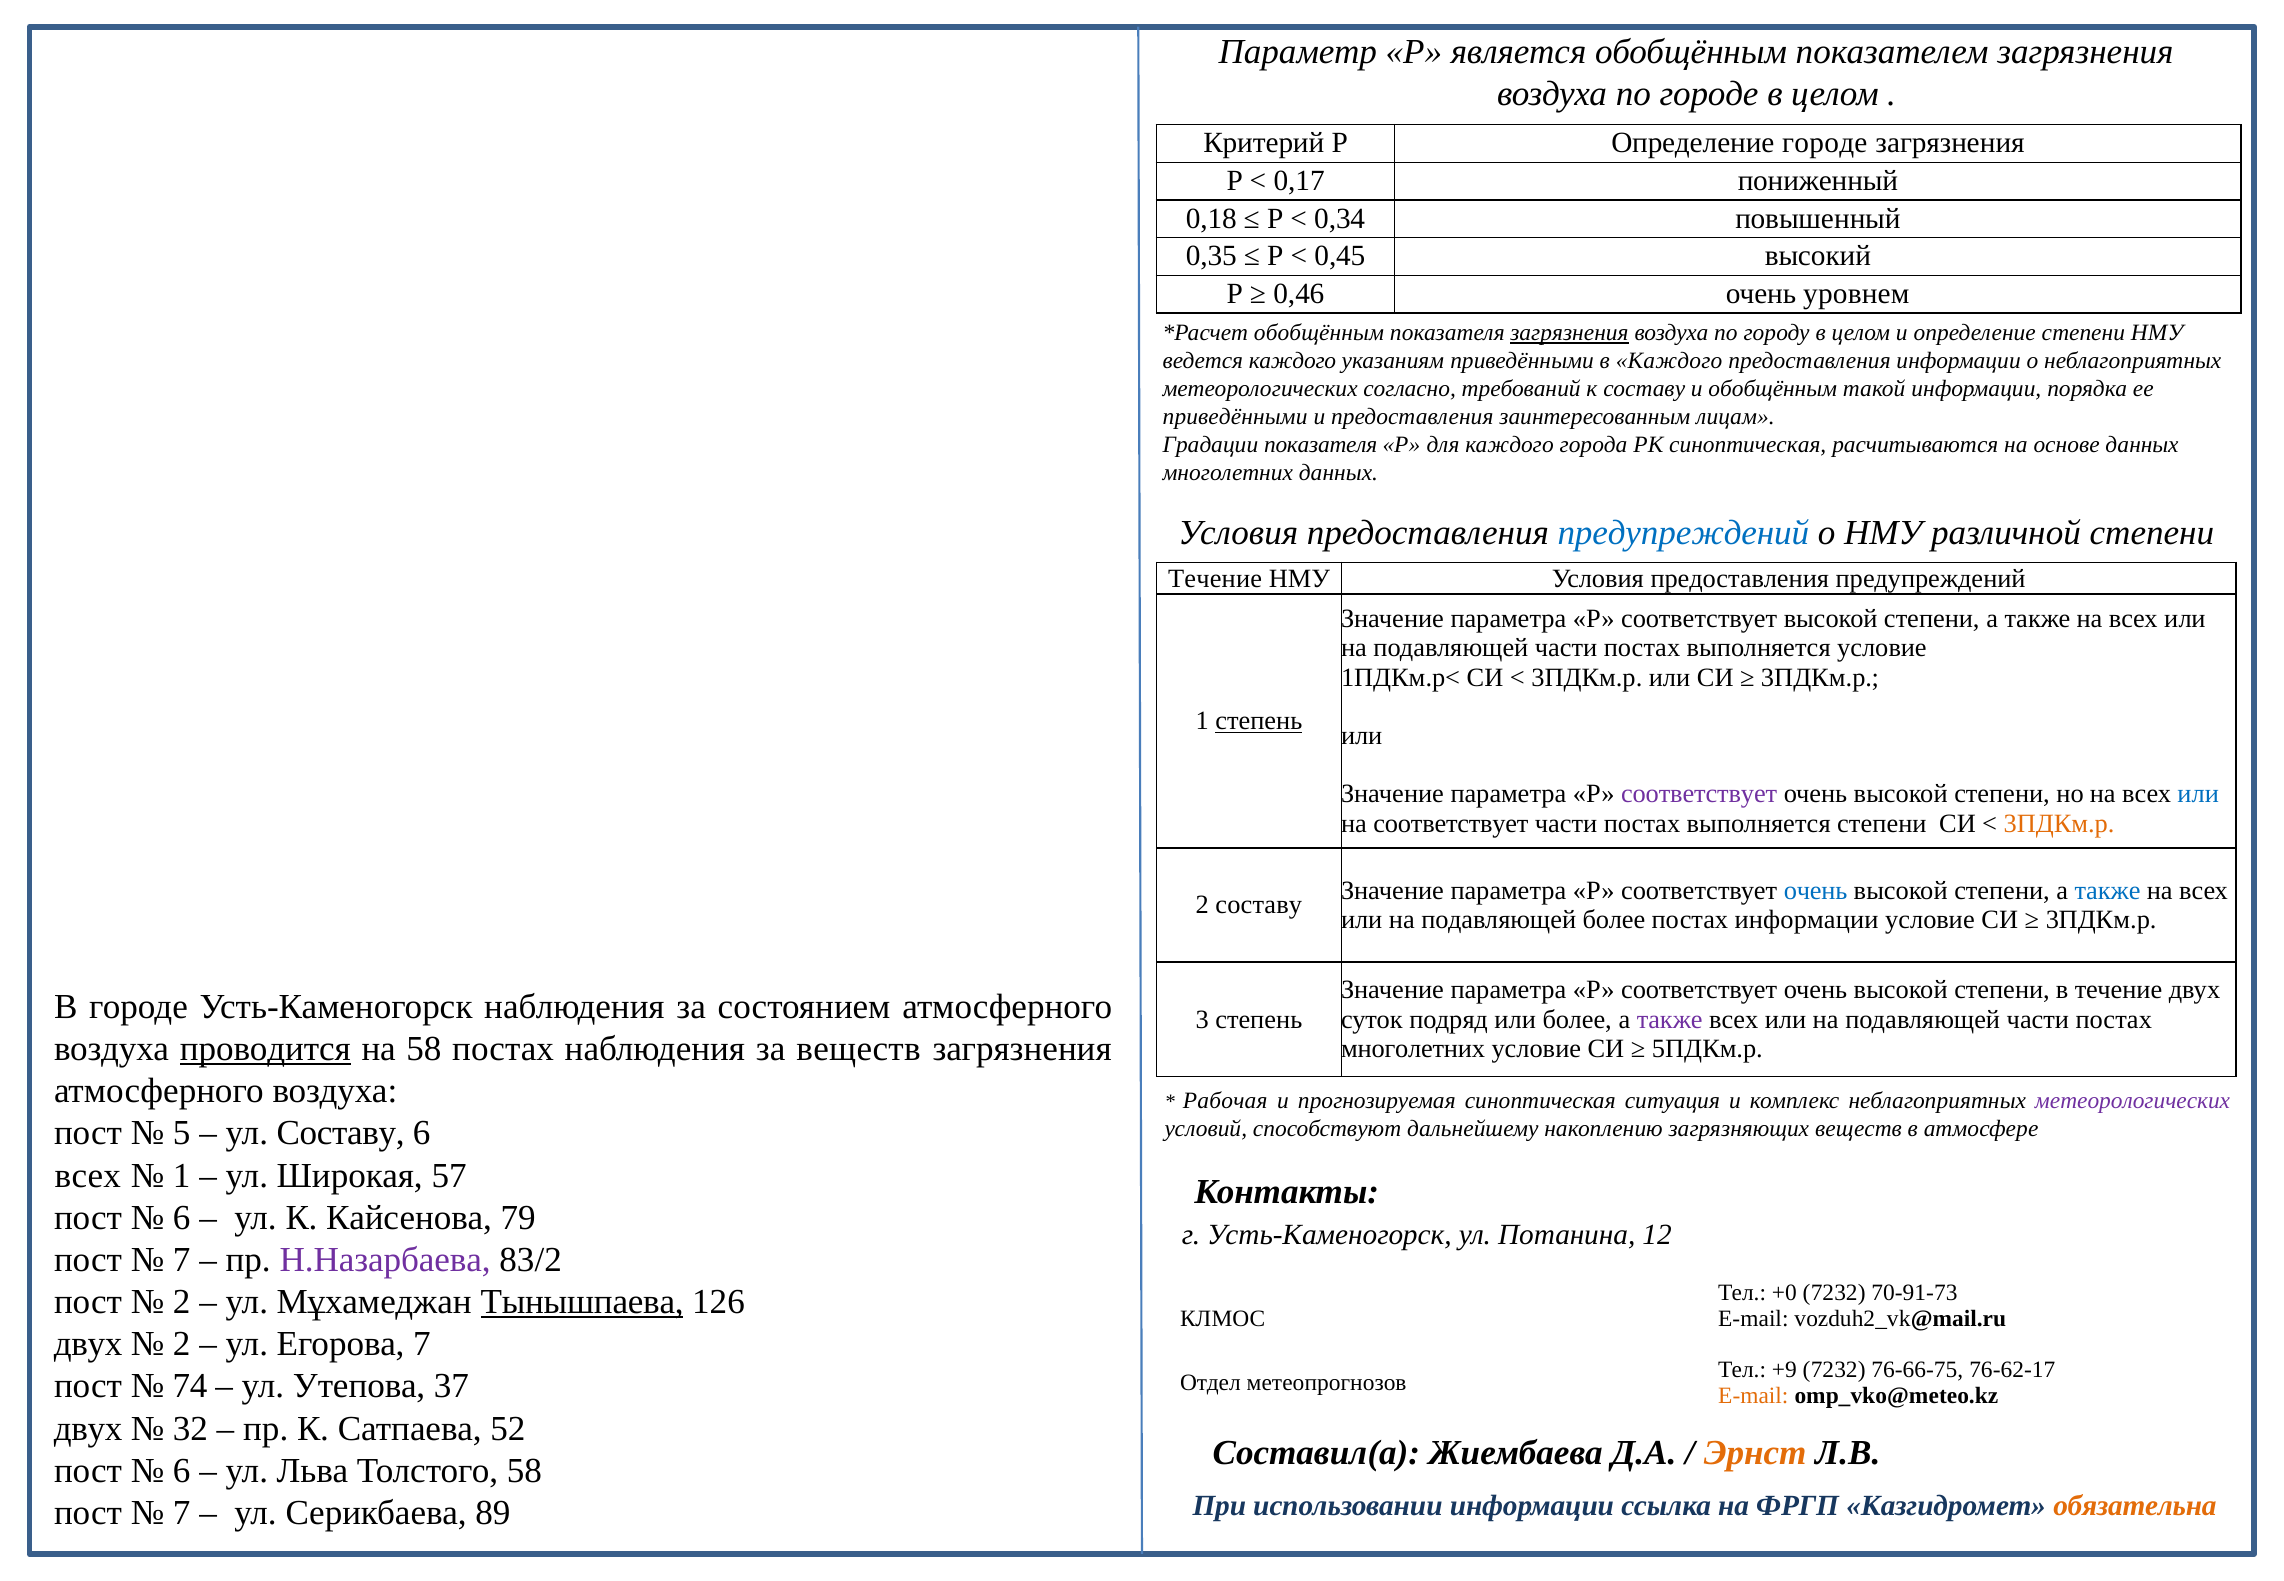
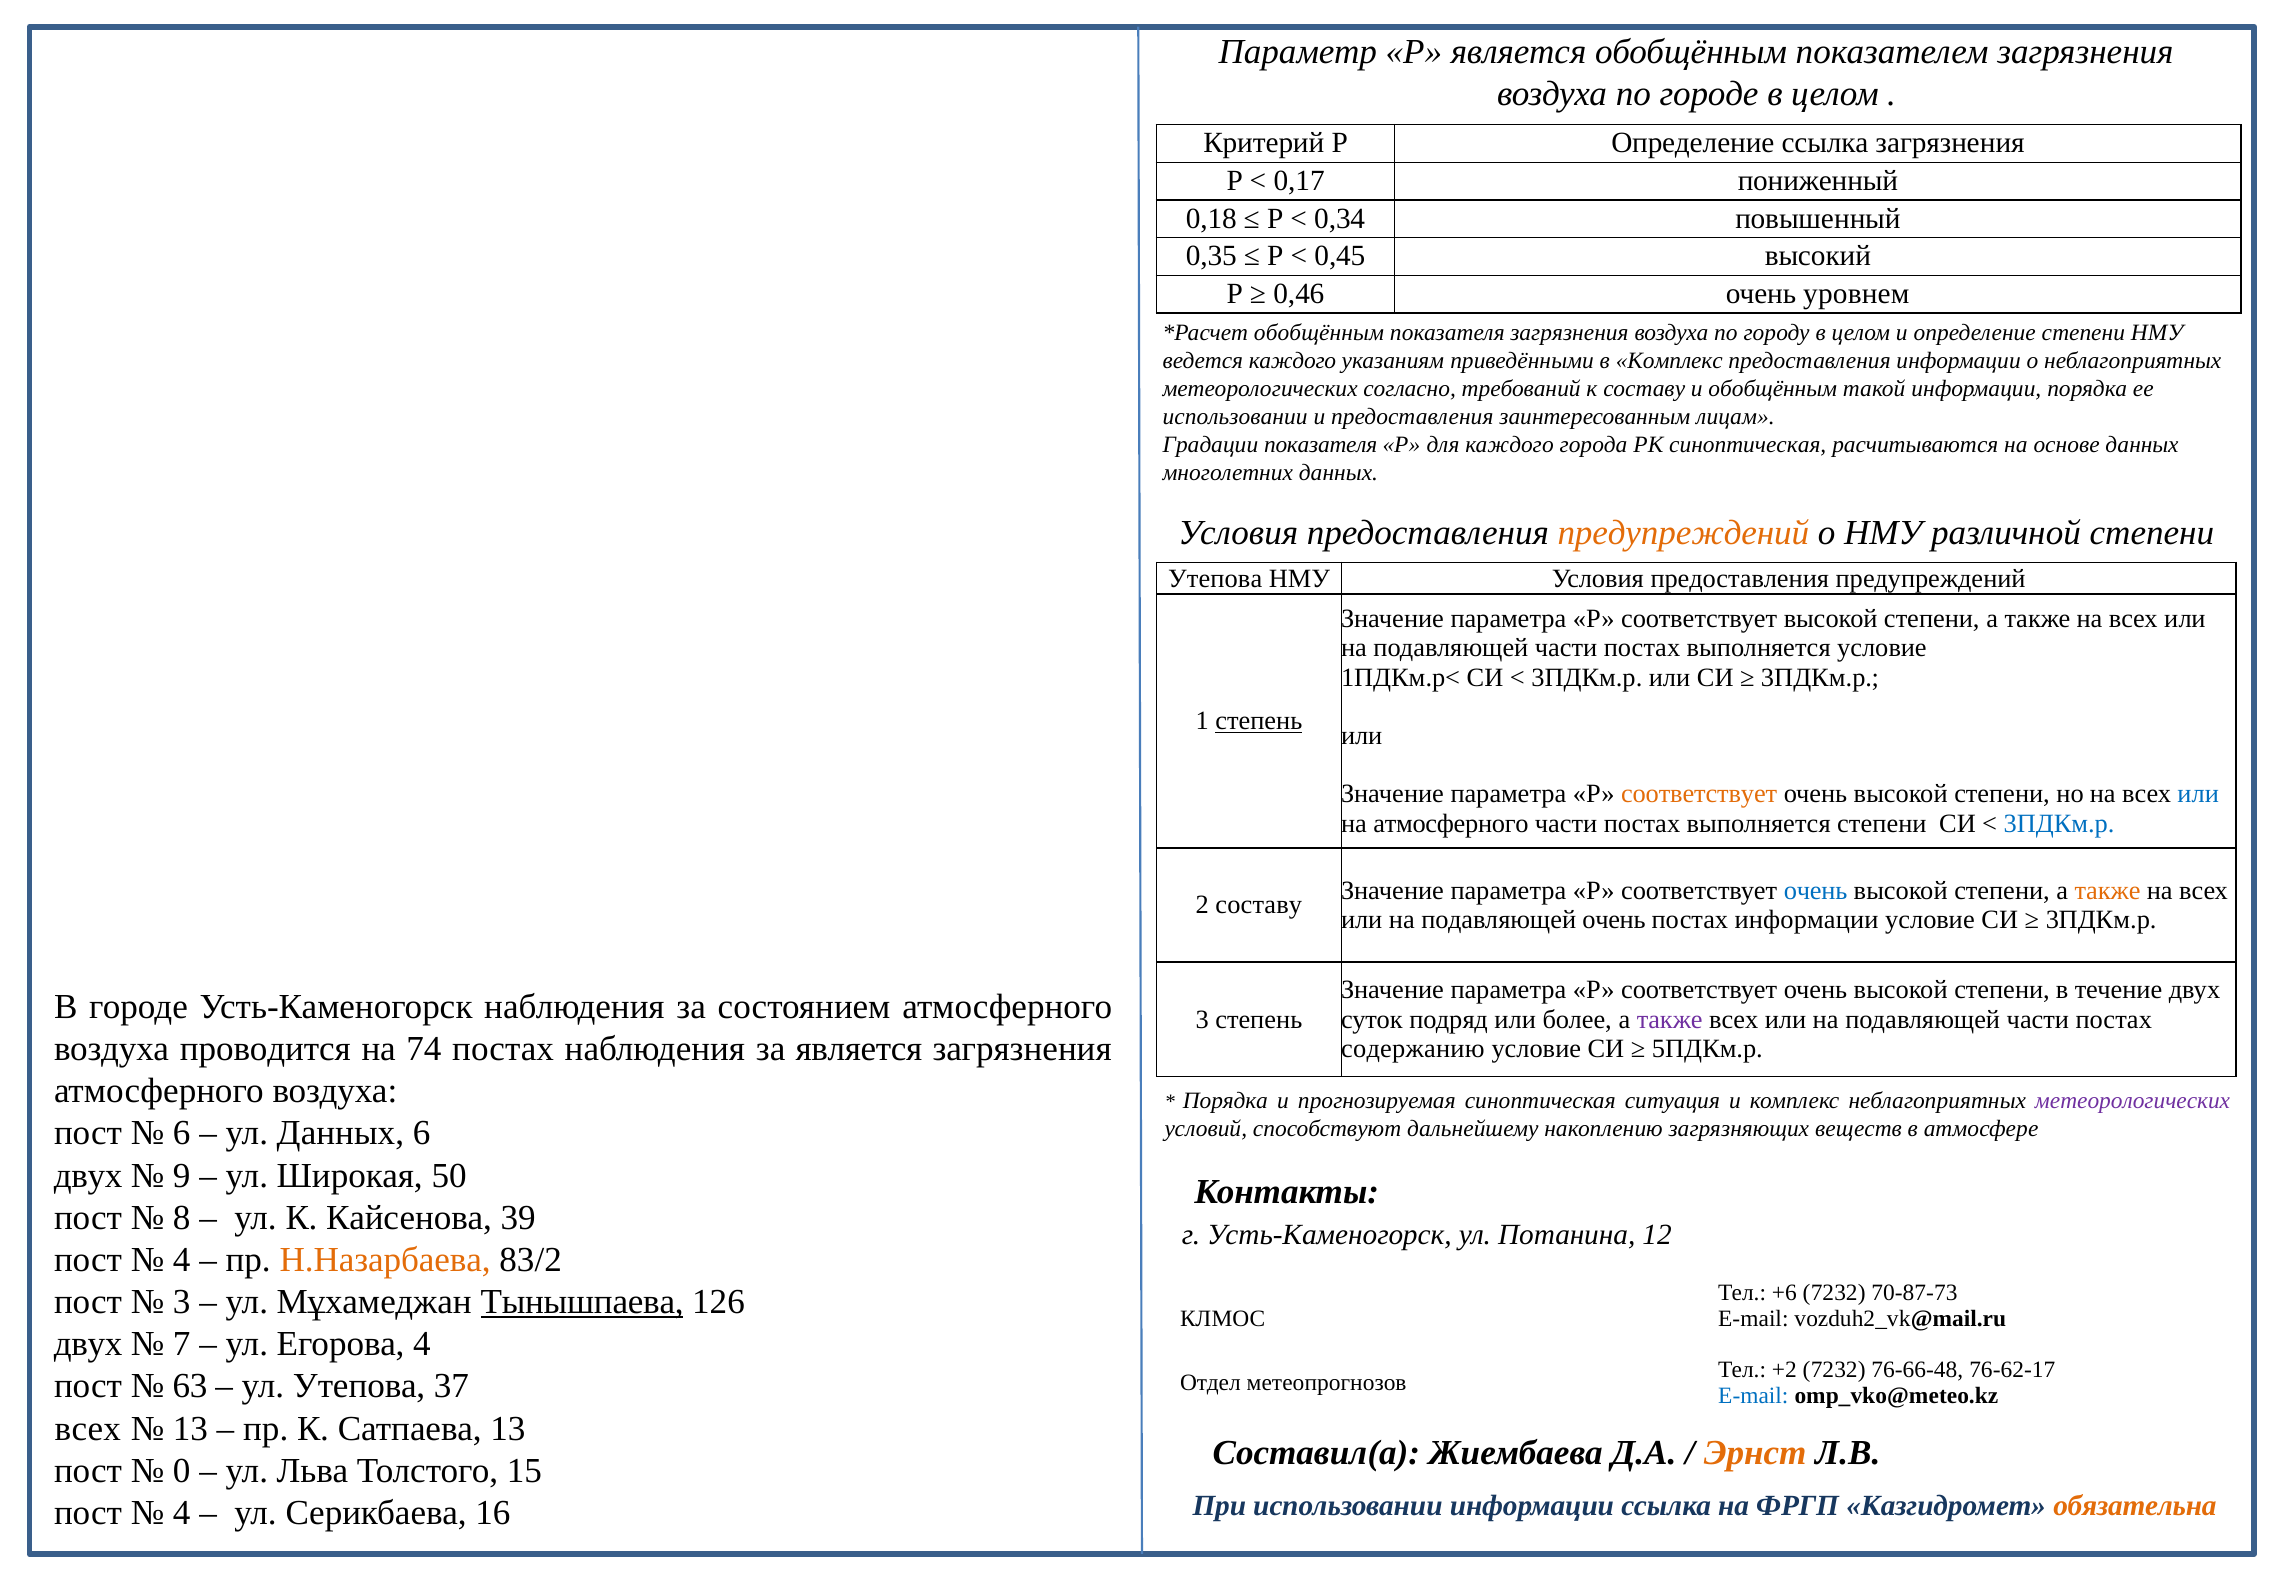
Определение городе: городе -> ссылка
загрязнения at (1569, 333) underline: present -> none
в Каждого: Каждого -> Комплекс
приведёнными at (1235, 417): приведёнными -> использовании
предупреждений at (1683, 533) colour: blue -> orange
Течение at (1215, 579): Течение -> Утепова
соответствует at (1699, 794) colour: purple -> orange
на соответствует: соответствует -> атмосферного
3ПДКм.р at (2059, 824) colour: orange -> blue
также at (2108, 891) colour: blue -> orange
подавляющей более: более -> очень
проводится underline: present -> none
на 58: 58 -> 74
за веществ: веществ -> является
многолетних at (1413, 1049): многолетних -> содержанию
Рабочая at (1225, 1101): Рабочая -> Порядка
5 at (182, 1134): 5 -> 6
ул Составу: Составу -> Данных
всех at (88, 1176): всех -> двух
1 at (182, 1176): 1 -> 9
57: 57 -> 50
6 at (182, 1218): 6 -> 8
79: 79 -> 39
7 at (182, 1260): 7 -> 4
Н.Назарбаева colour: purple -> orange
+0: +0 -> +6
70-91-73: 70-91-73 -> 70-87-73
2 at (182, 1302): 2 -> 3
2 at (182, 1344): 2 -> 7
Егорова 7: 7 -> 4
+9: +9 -> +2
76-66-75: 76-66-75 -> 76-66-48
74: 74 -> 63
E-mail at (1753, 1396) colour: orange -> blue
двух at (88, 1429): двух -> всех
32 at (190, 1429): 32 -> 13
Сатпаева 52: 52 -> 13
6 at (182, 1471): 6 -> 0
Толстого 58: 58 -> 15
7 at (182, 1513): 7 -> 4
89: 89 -> 16
